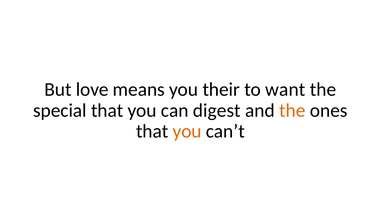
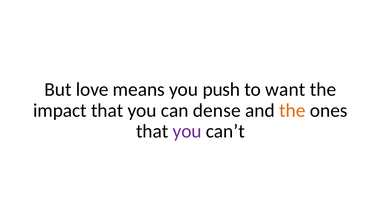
their: their -> push
special: special -> impact
digest: digest -> dense
you at (187, 131) colour: orange -> purple
